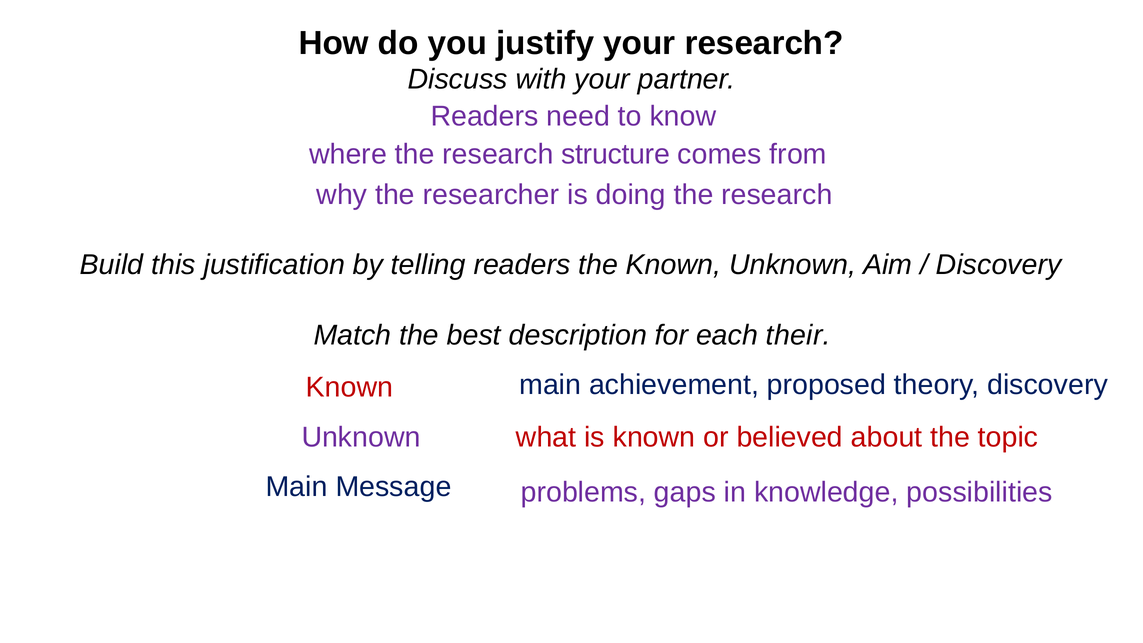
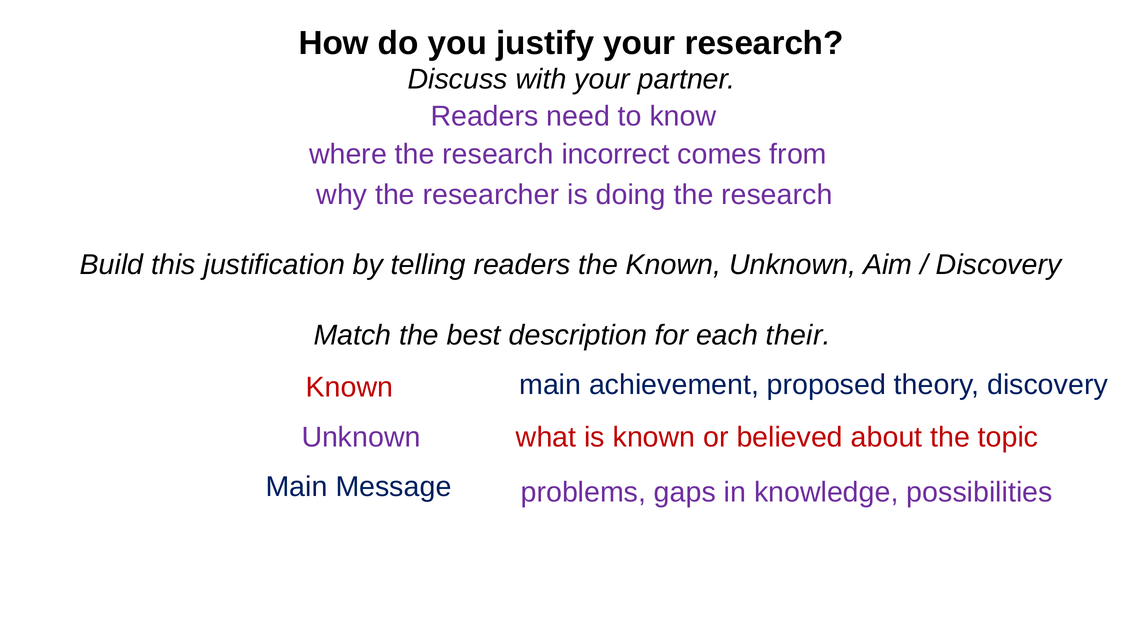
structure: structure -> incorrect
